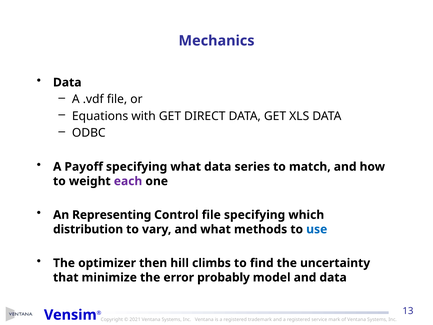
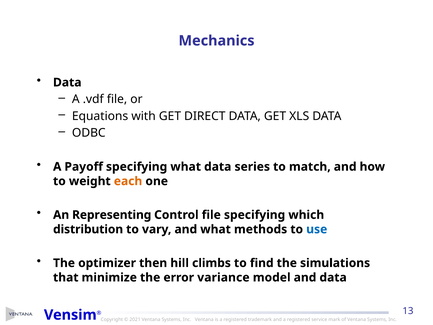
each colour: purple -> orange
uncertainty: uncertainty -> simulations
probably: probably -> variance
